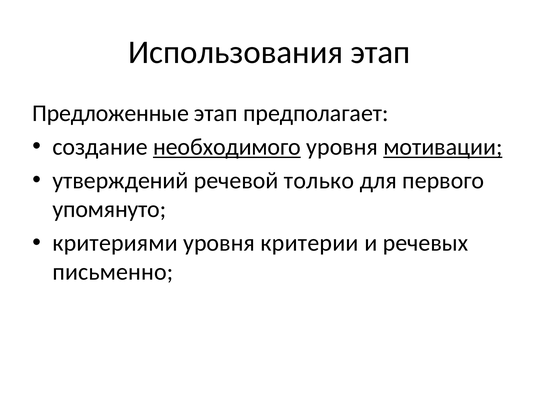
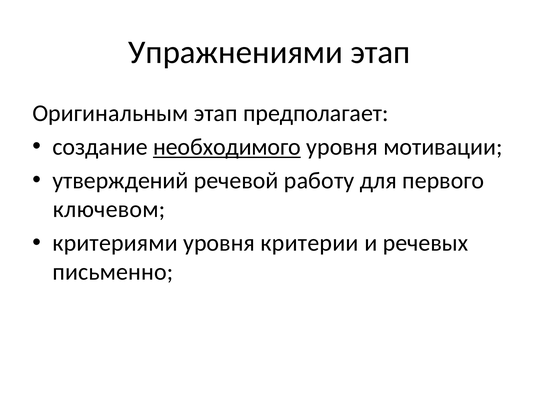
Использования: Использования -> Упражнениями
Предложенные: Предложенные -> Оригинальным
мотивации underline: present -> none
только: только -> работу
упомянуто: упомянуто -> ключевом
